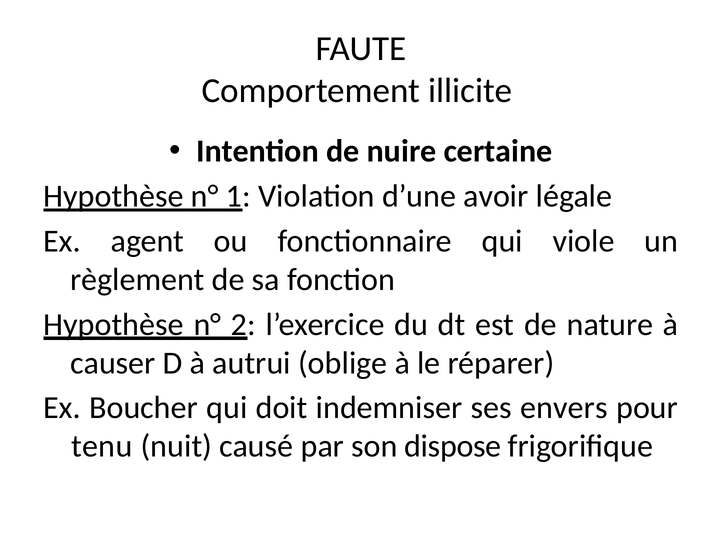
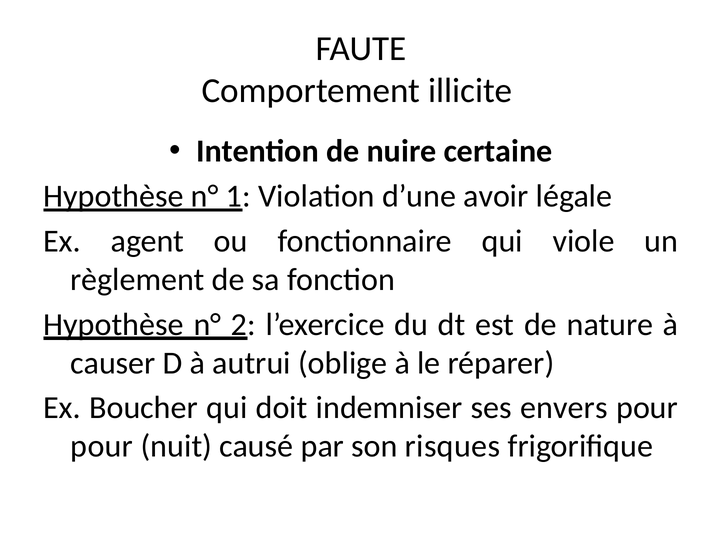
tenu at (102, 447): tenu -> pour
dispose: dispose -> risques
